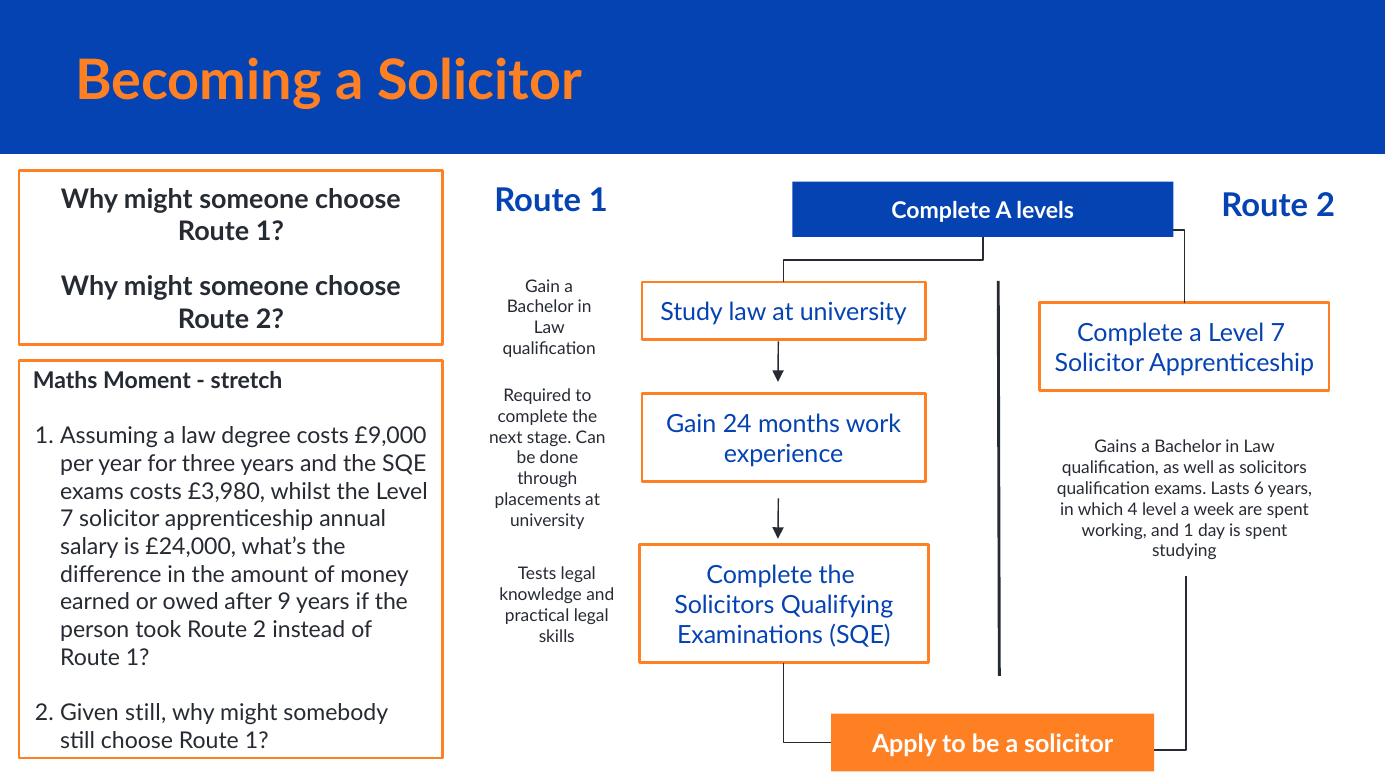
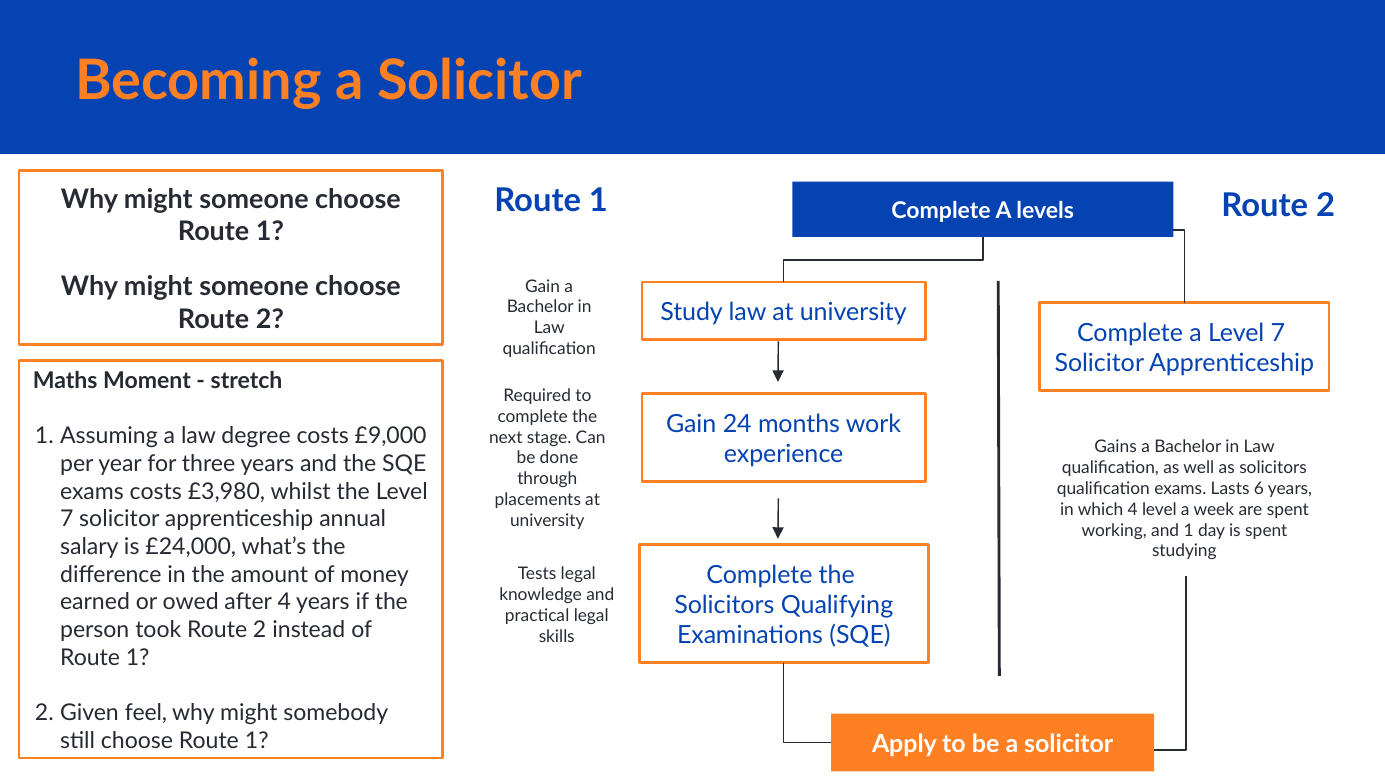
after 9: 9 -> 4
Given still: still -> feel
